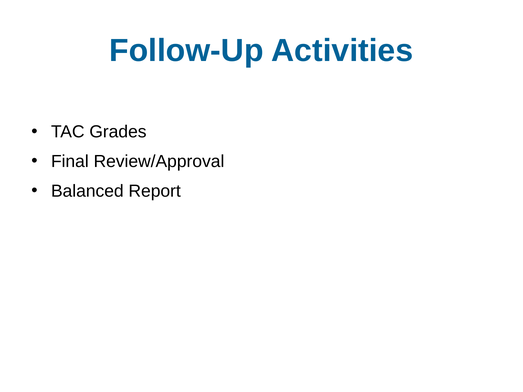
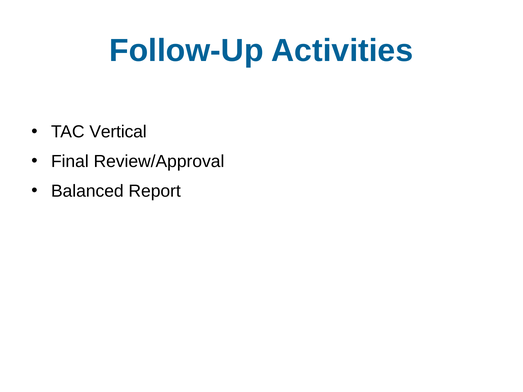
Grades: Grades -> Vertical
